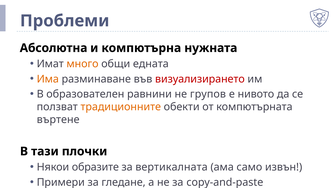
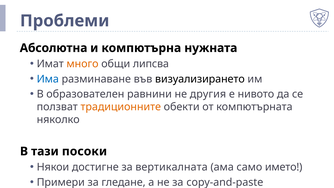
едната: едната -> липсва
Има colour: orange -> blue
визуализирането colour: red -> black
групов: групов -> другия
въртене: въртене -> няколко
плочки: плочки -> посоки
образите: образите -> достигне
извън: извън -> името
